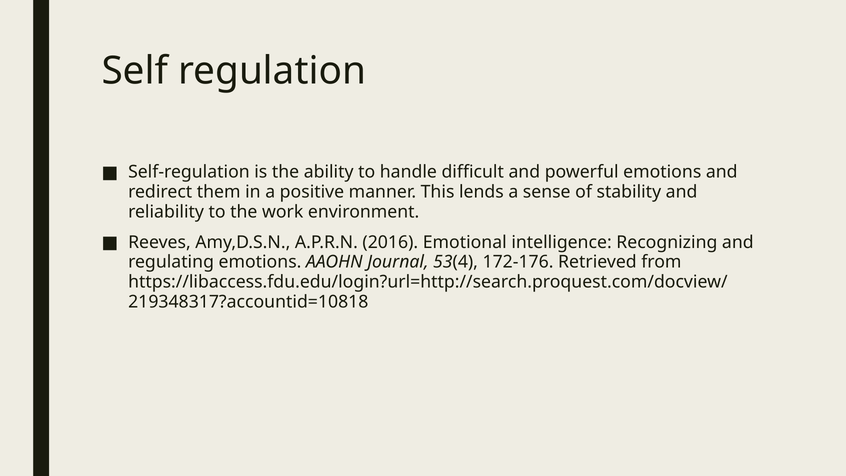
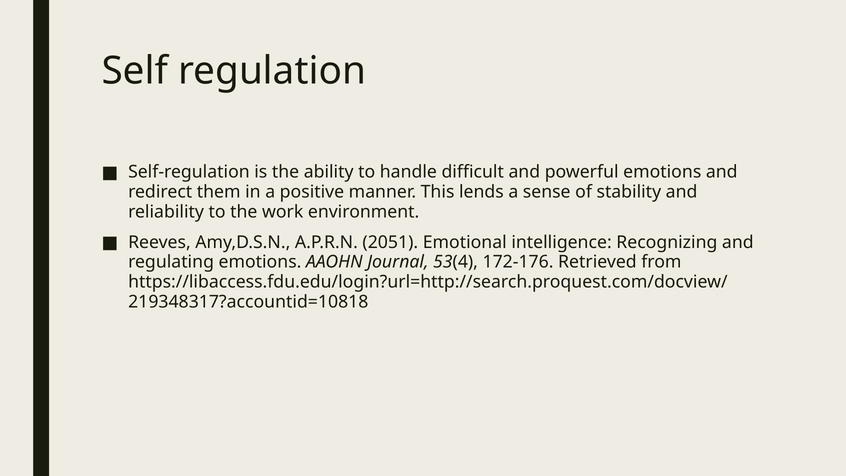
2016: 2016 -> 2051
